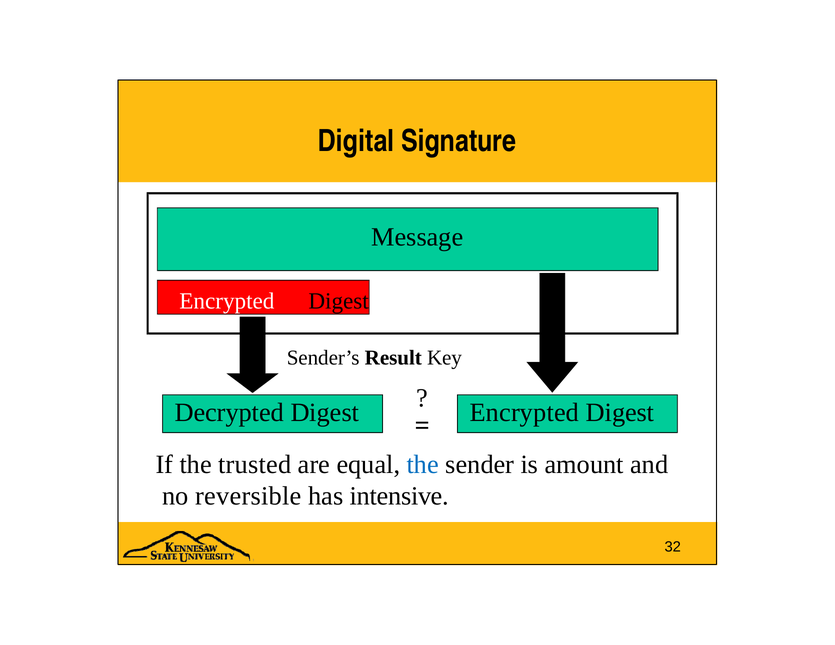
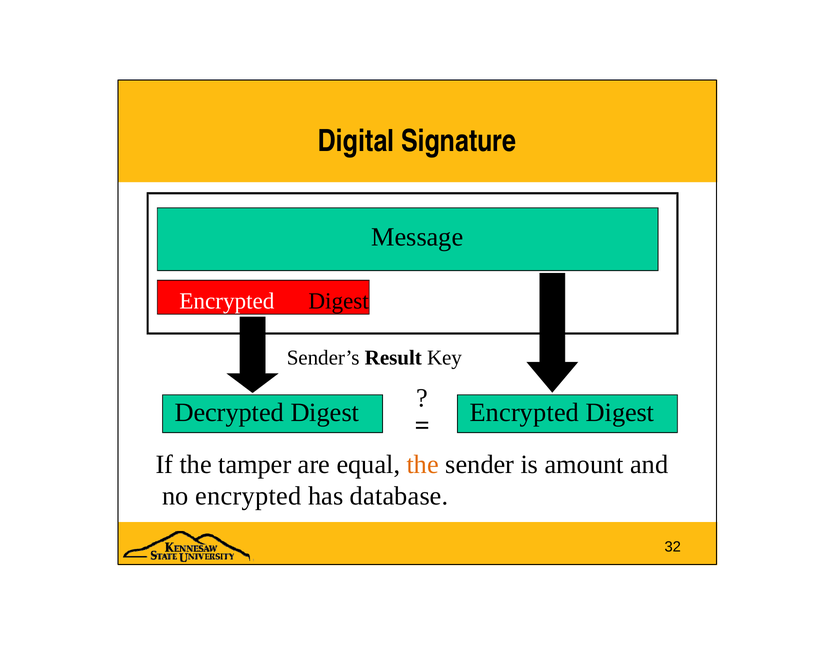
trusted: trusted -> tamper
the at (423, 465) colour: blue -> orange
no reversible: reversible -> encrypted
intensive: intensive -> database
